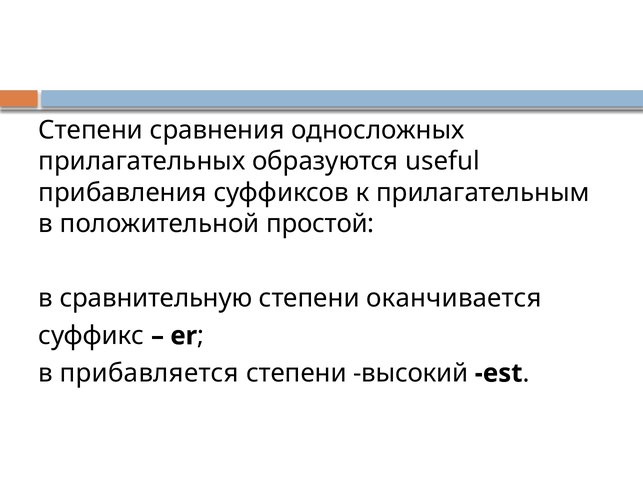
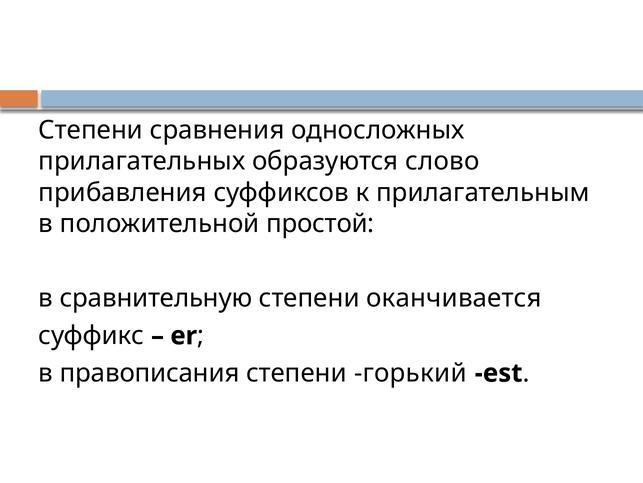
useful: useful -> слово
прибавляется: прибавляется -> правописания
высокий: высокий -> горький
